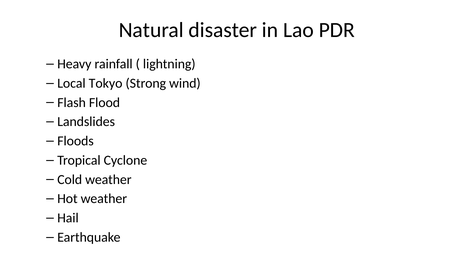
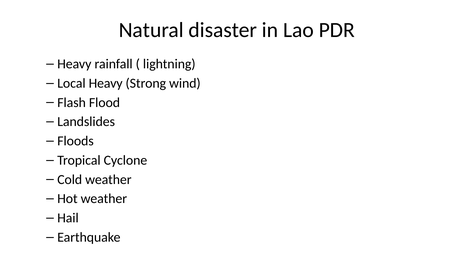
Local Tokyo: Tokyo -> Heavy
